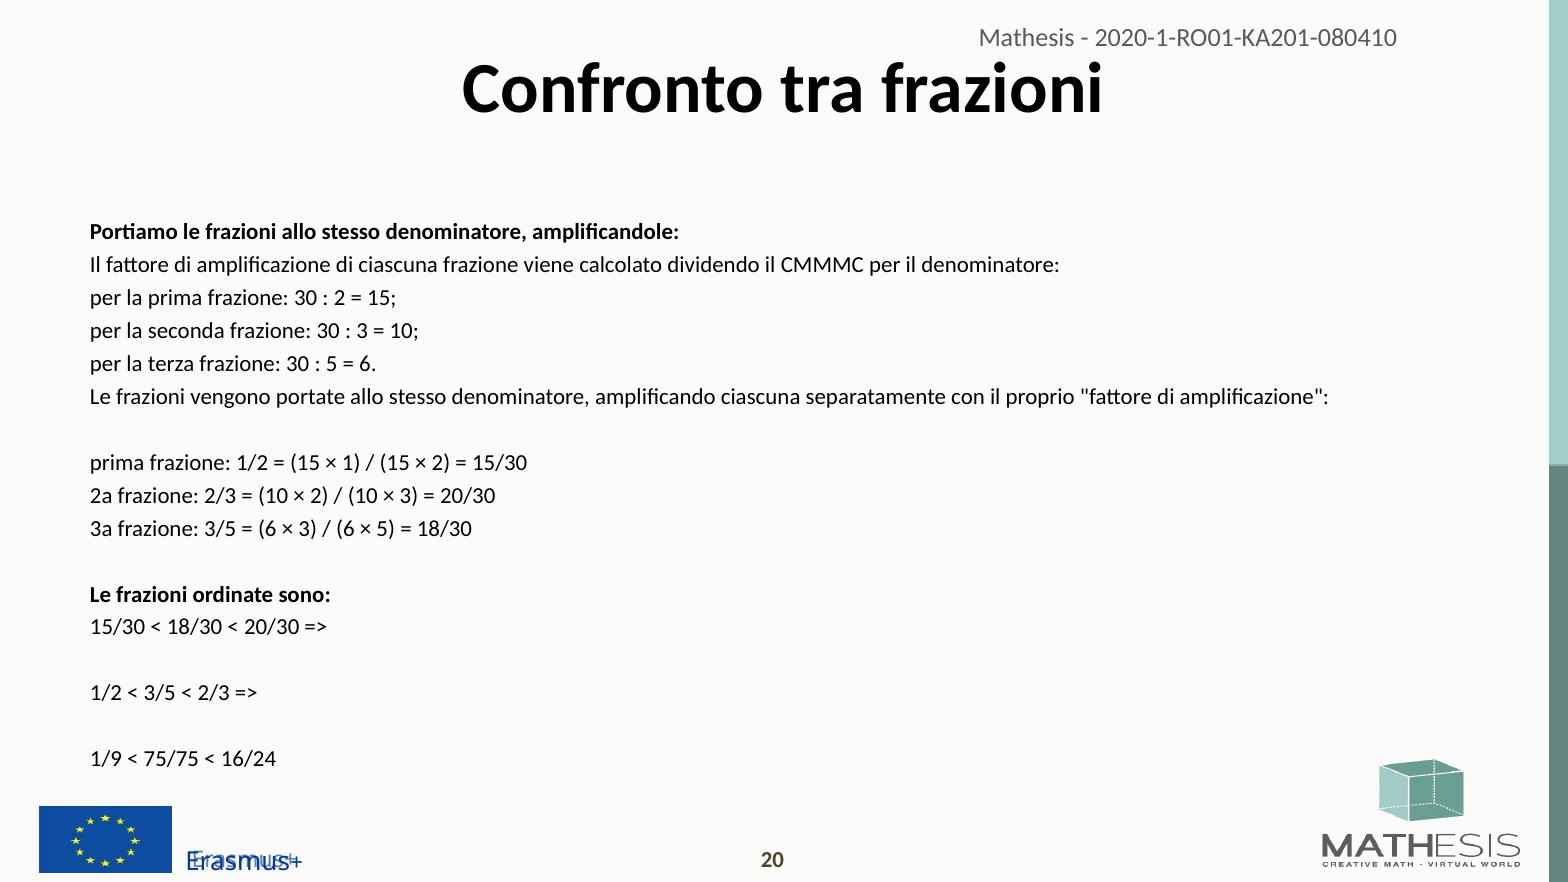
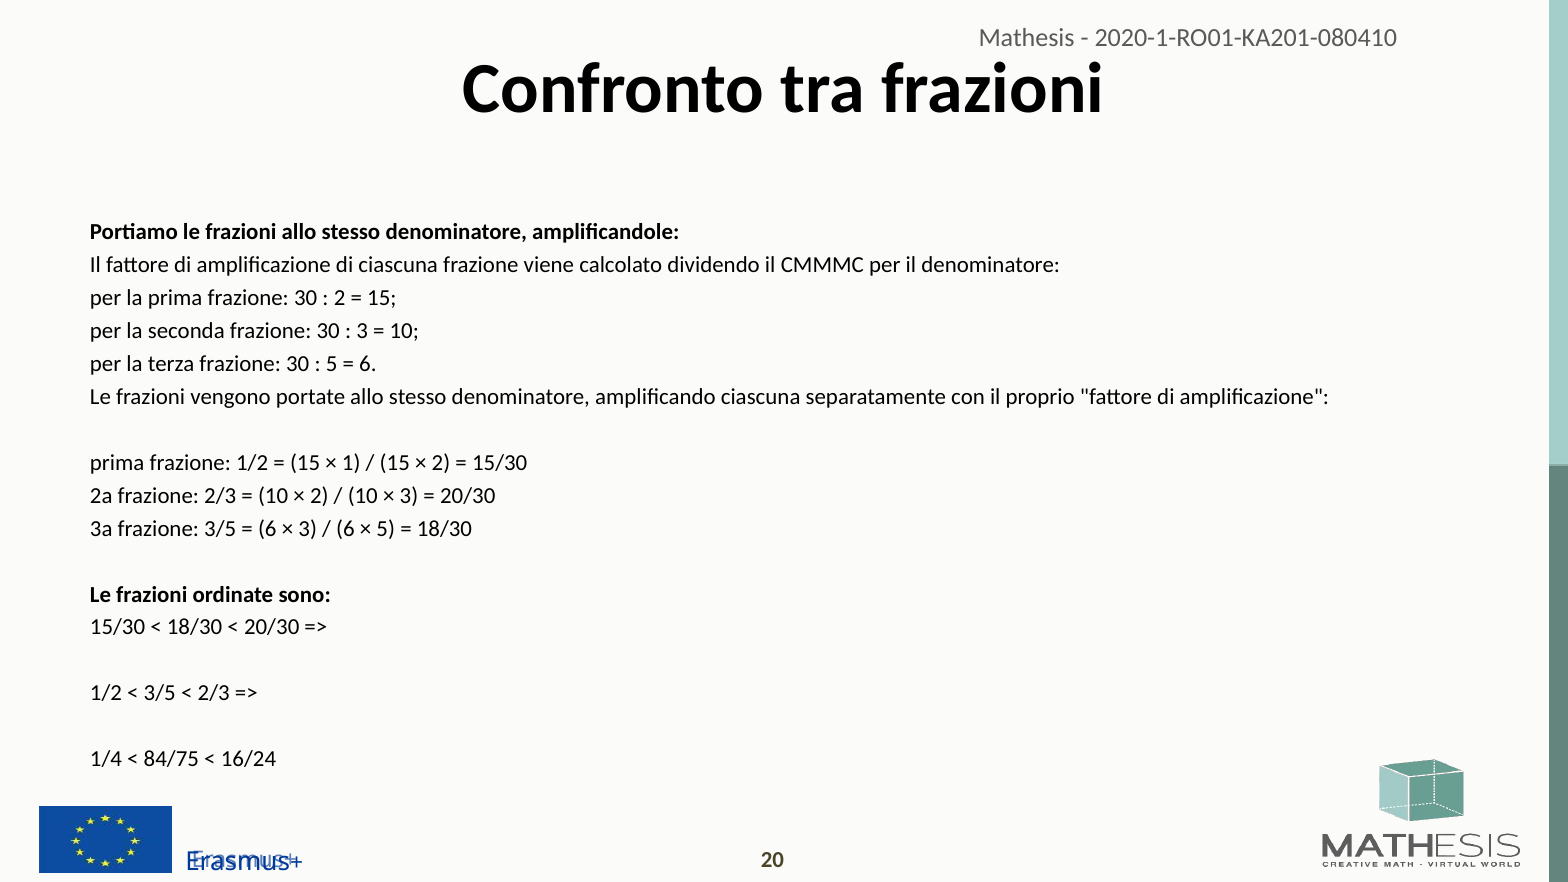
1/9: 1/9 -> 1/4
75/75: 75/75 -> 84/75
